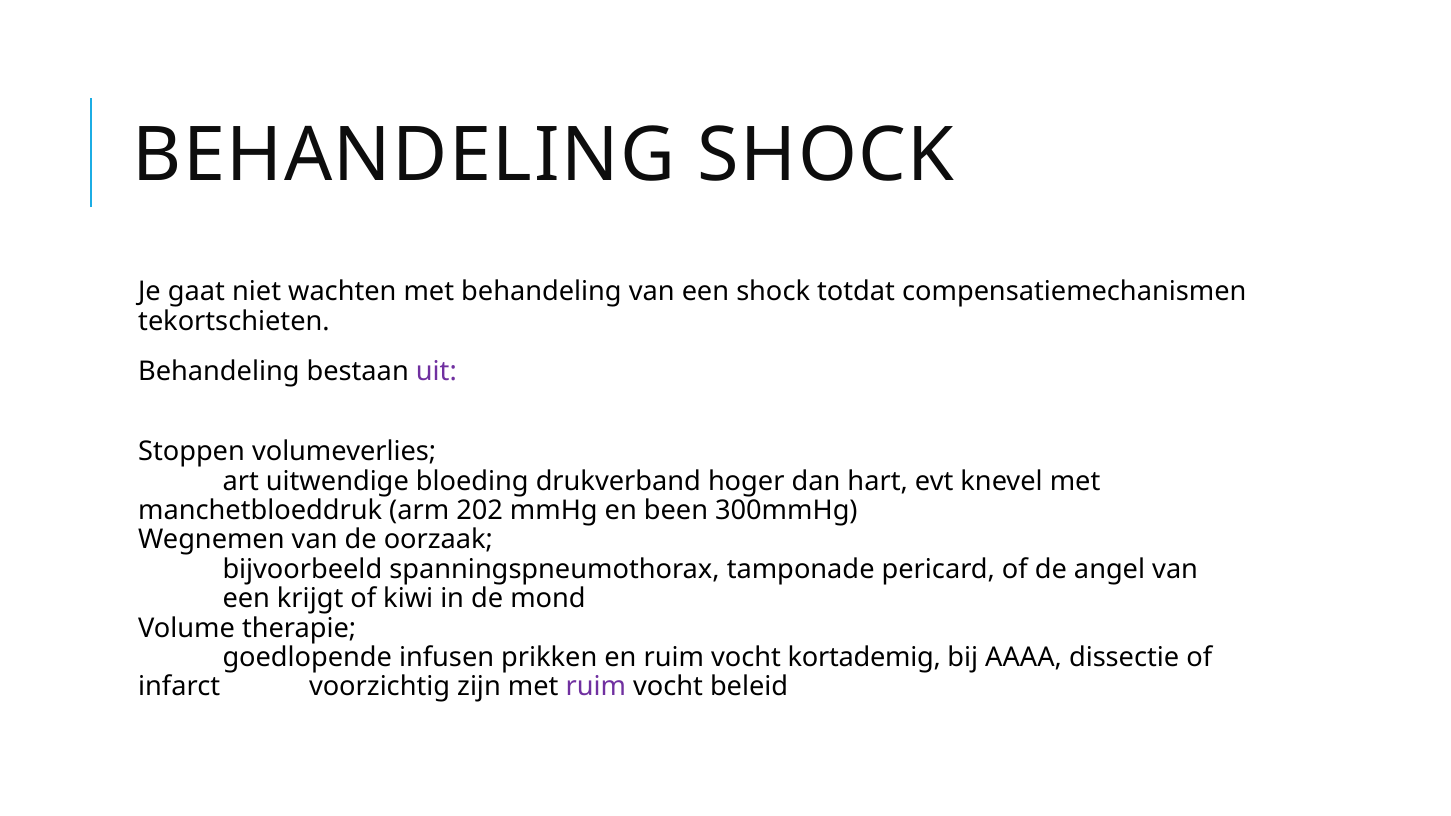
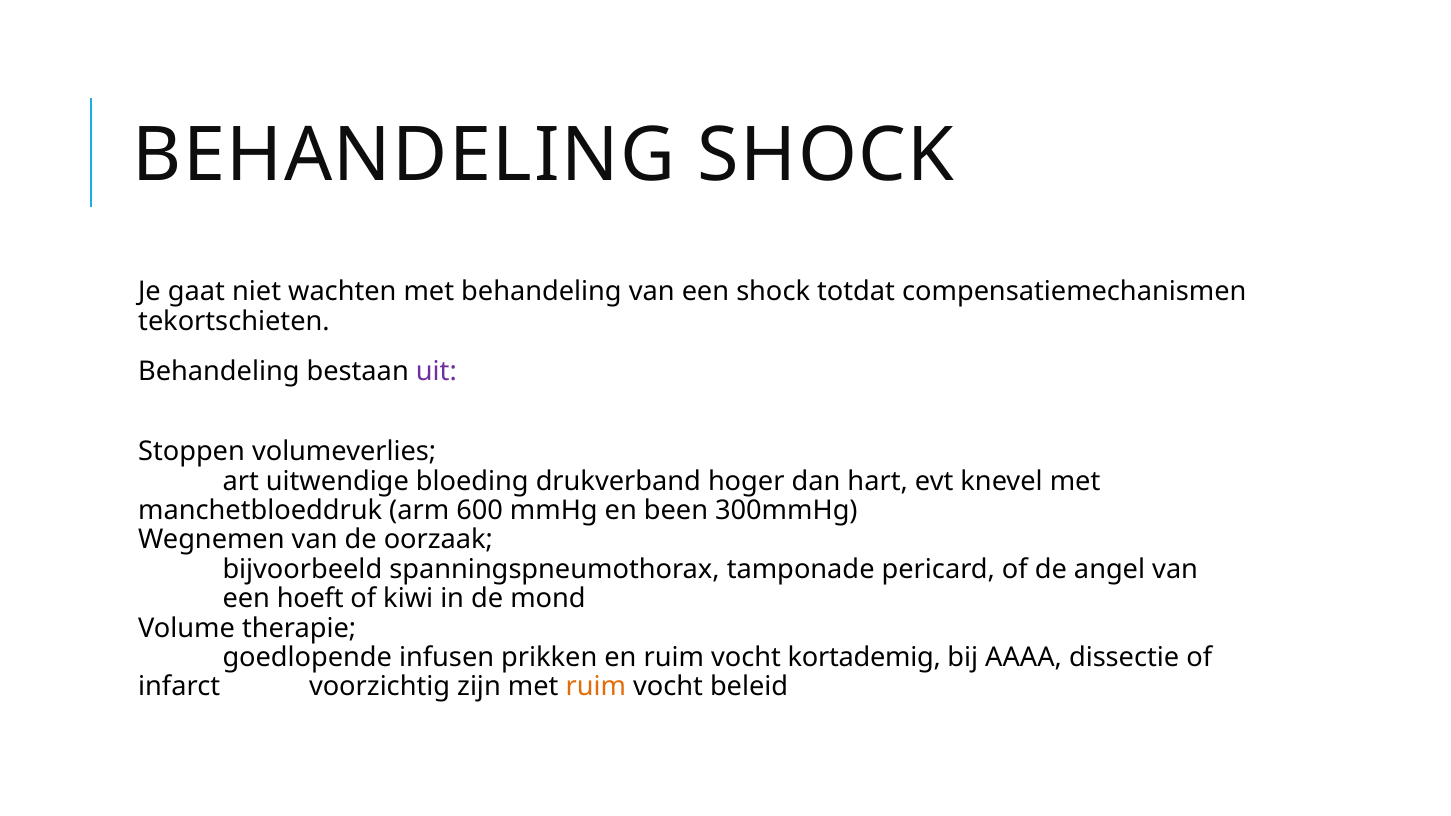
202: 202 -> 600
krijgt: krijgt -> hoeft
ruim at (596, 687) colour: purple -> orange
